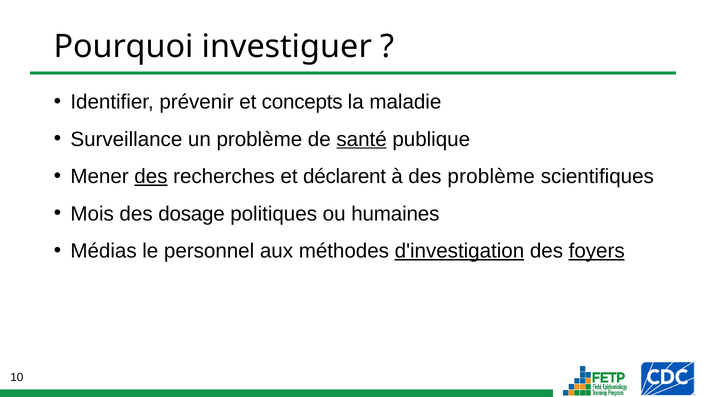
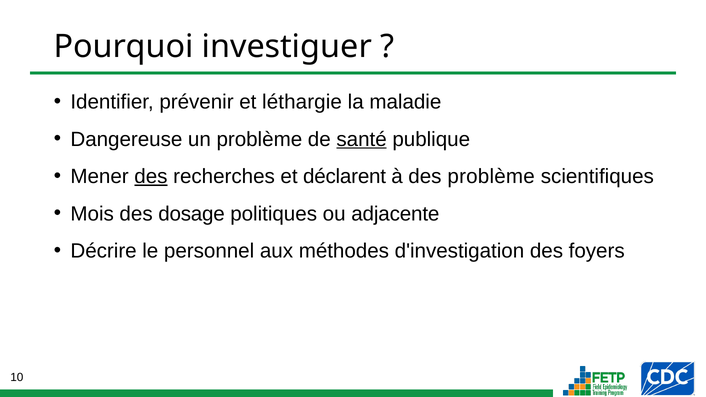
concepts: concepts -> léthargie
Surveillance: Surveillance -> Dangereuse
humaines: humaines -> adjacente
Médias: Médias -> Décrire
d'investigation underline: present -> none
foyers underline: present -> none
